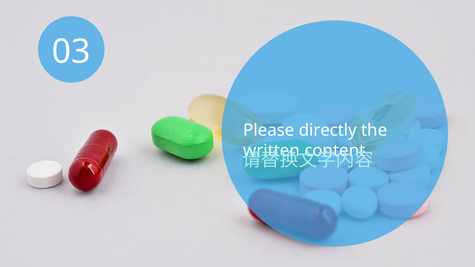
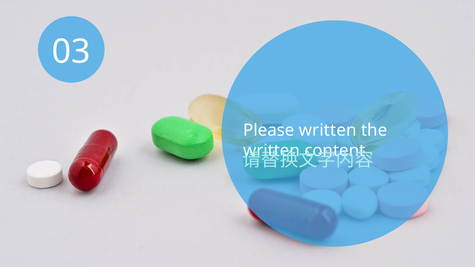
Please directly: directly -> written
